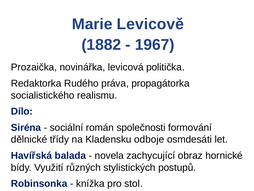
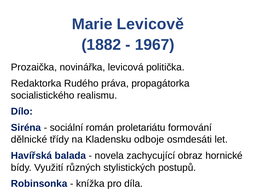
společnosti: společnosti -> proletariátu
stol: stol -> díla
